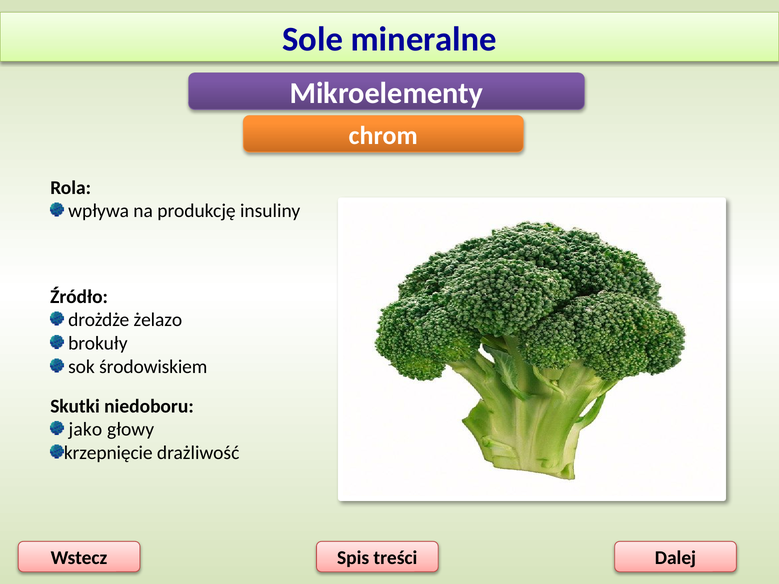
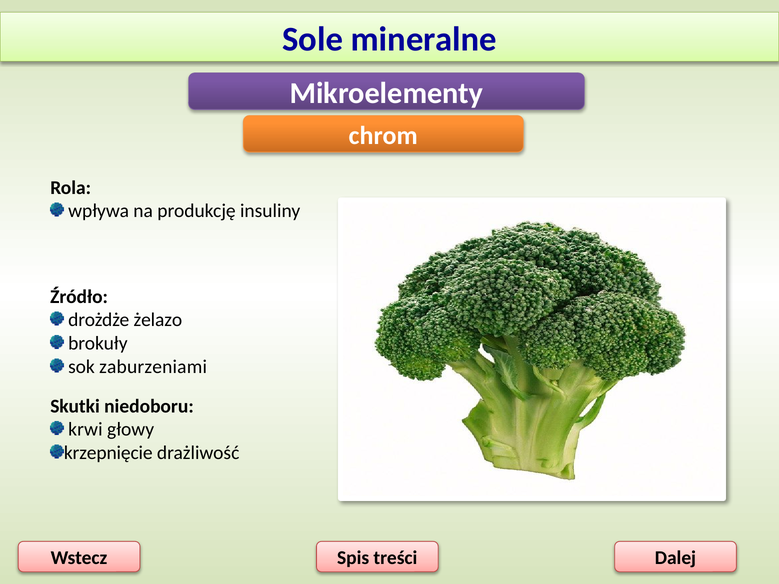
środowiskiem: środowiskiem -> zaburzeniami
jako: jako -> krwi
